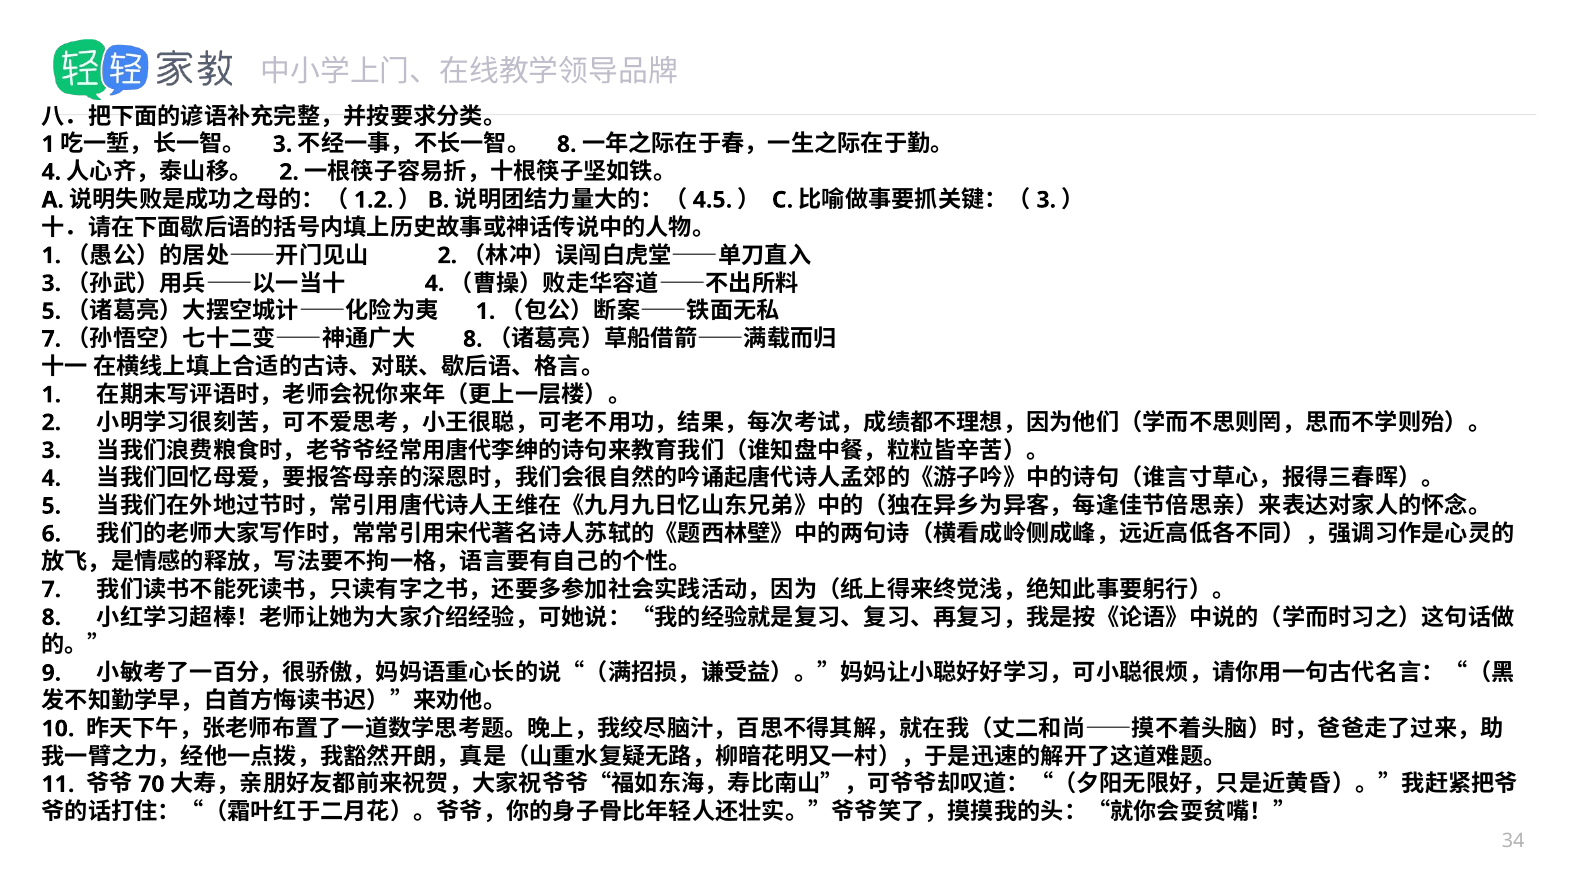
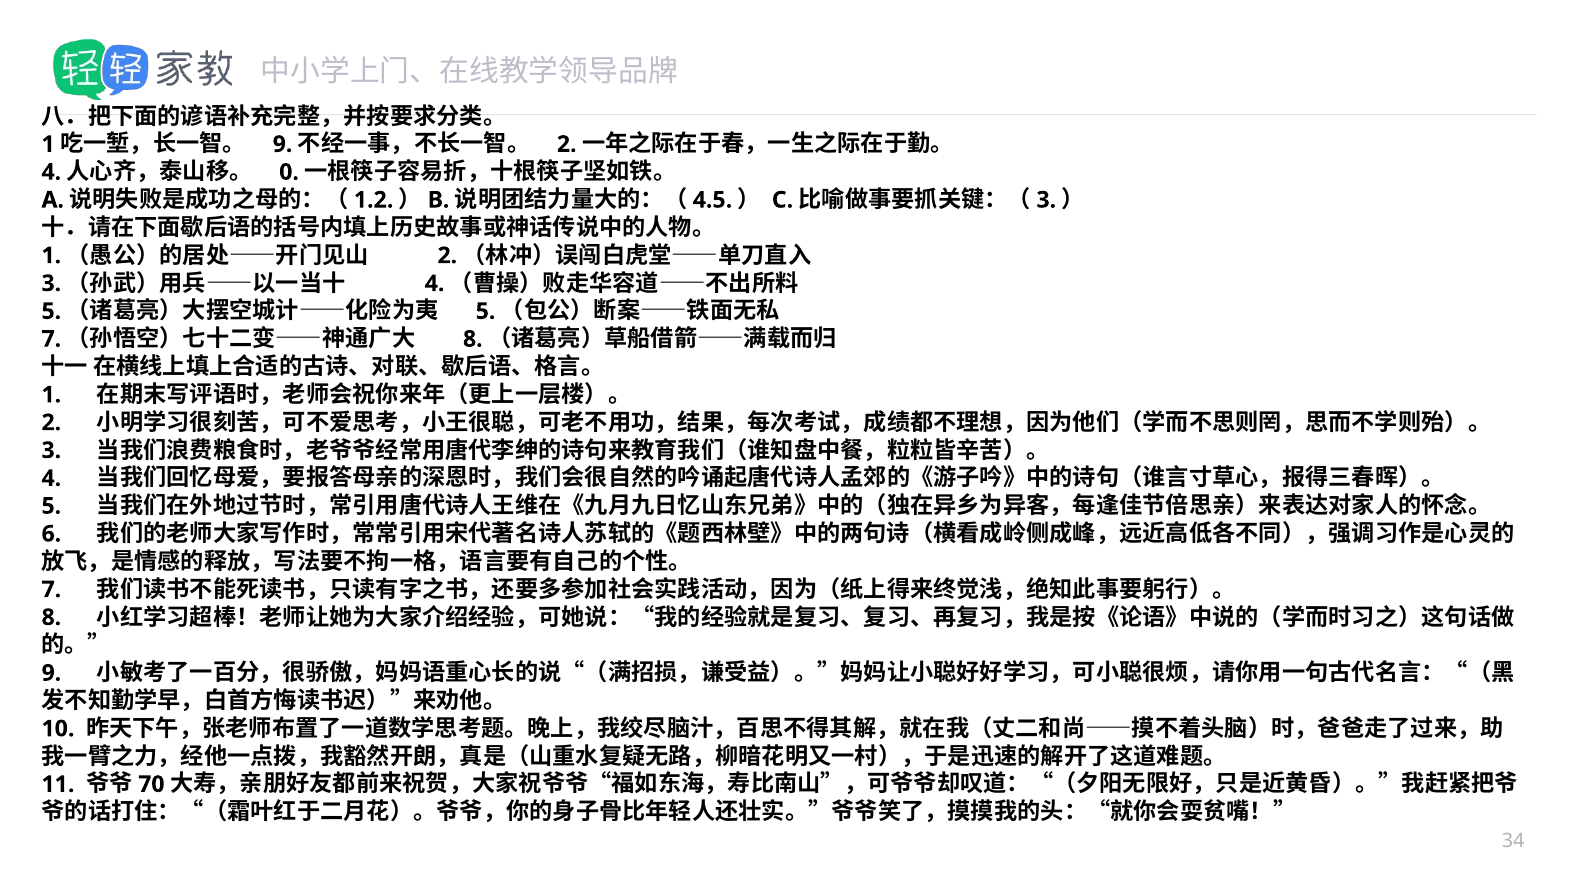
3 at (282, 144): 3 -> 9
8 at (567, 144): 8 -> 2
2 at (289, 172): 2 -> 0
1 at (486, 311): 1 -> 5
